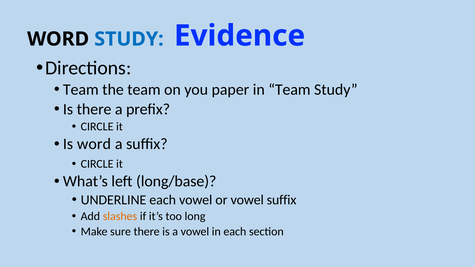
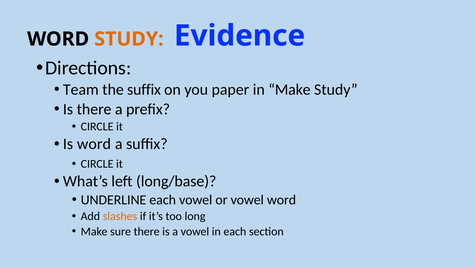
STUDY at (129, 39) colour: blue -> orange
the team: team -> suffix
in Team: Team -> Make
vowel suffix: suffix -> word
